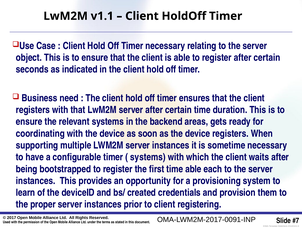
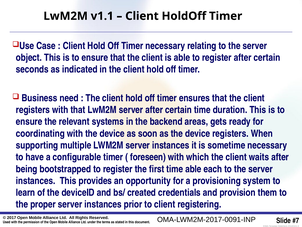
systems at (148, 157): systems -> foreseen
